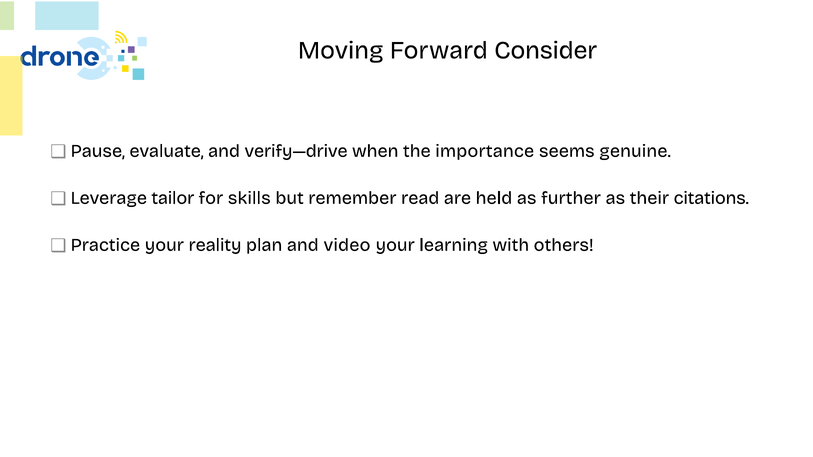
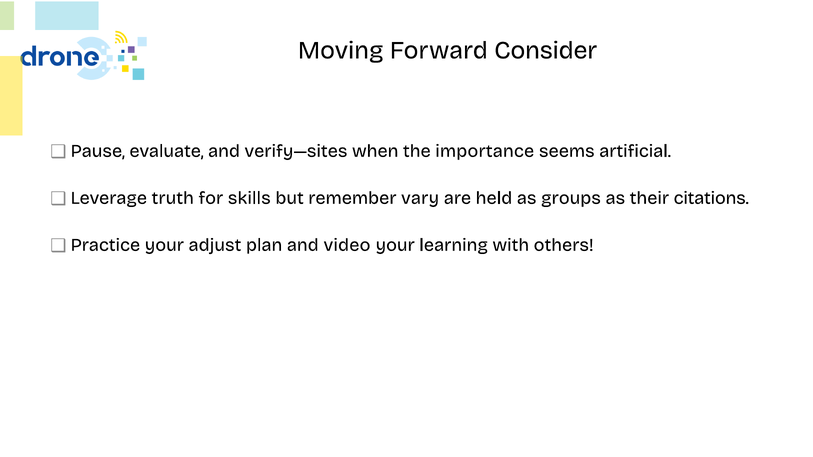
verify—drive: verify—drive -> verify—sites
genuine: genuine -> artificial
tailor: tailor -> truth
read: read -> vary
further: further -> groups
reality: reality -> adjust
